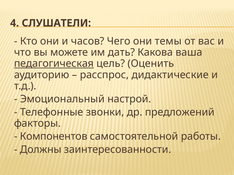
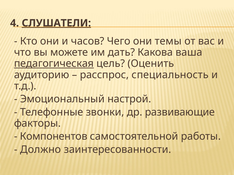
СЛУШАТЕЛИ underline: none -> present
дидактические: дидактические -> специальность
предложений: предложений -> развивающие
Должны: Должны -> Должно
